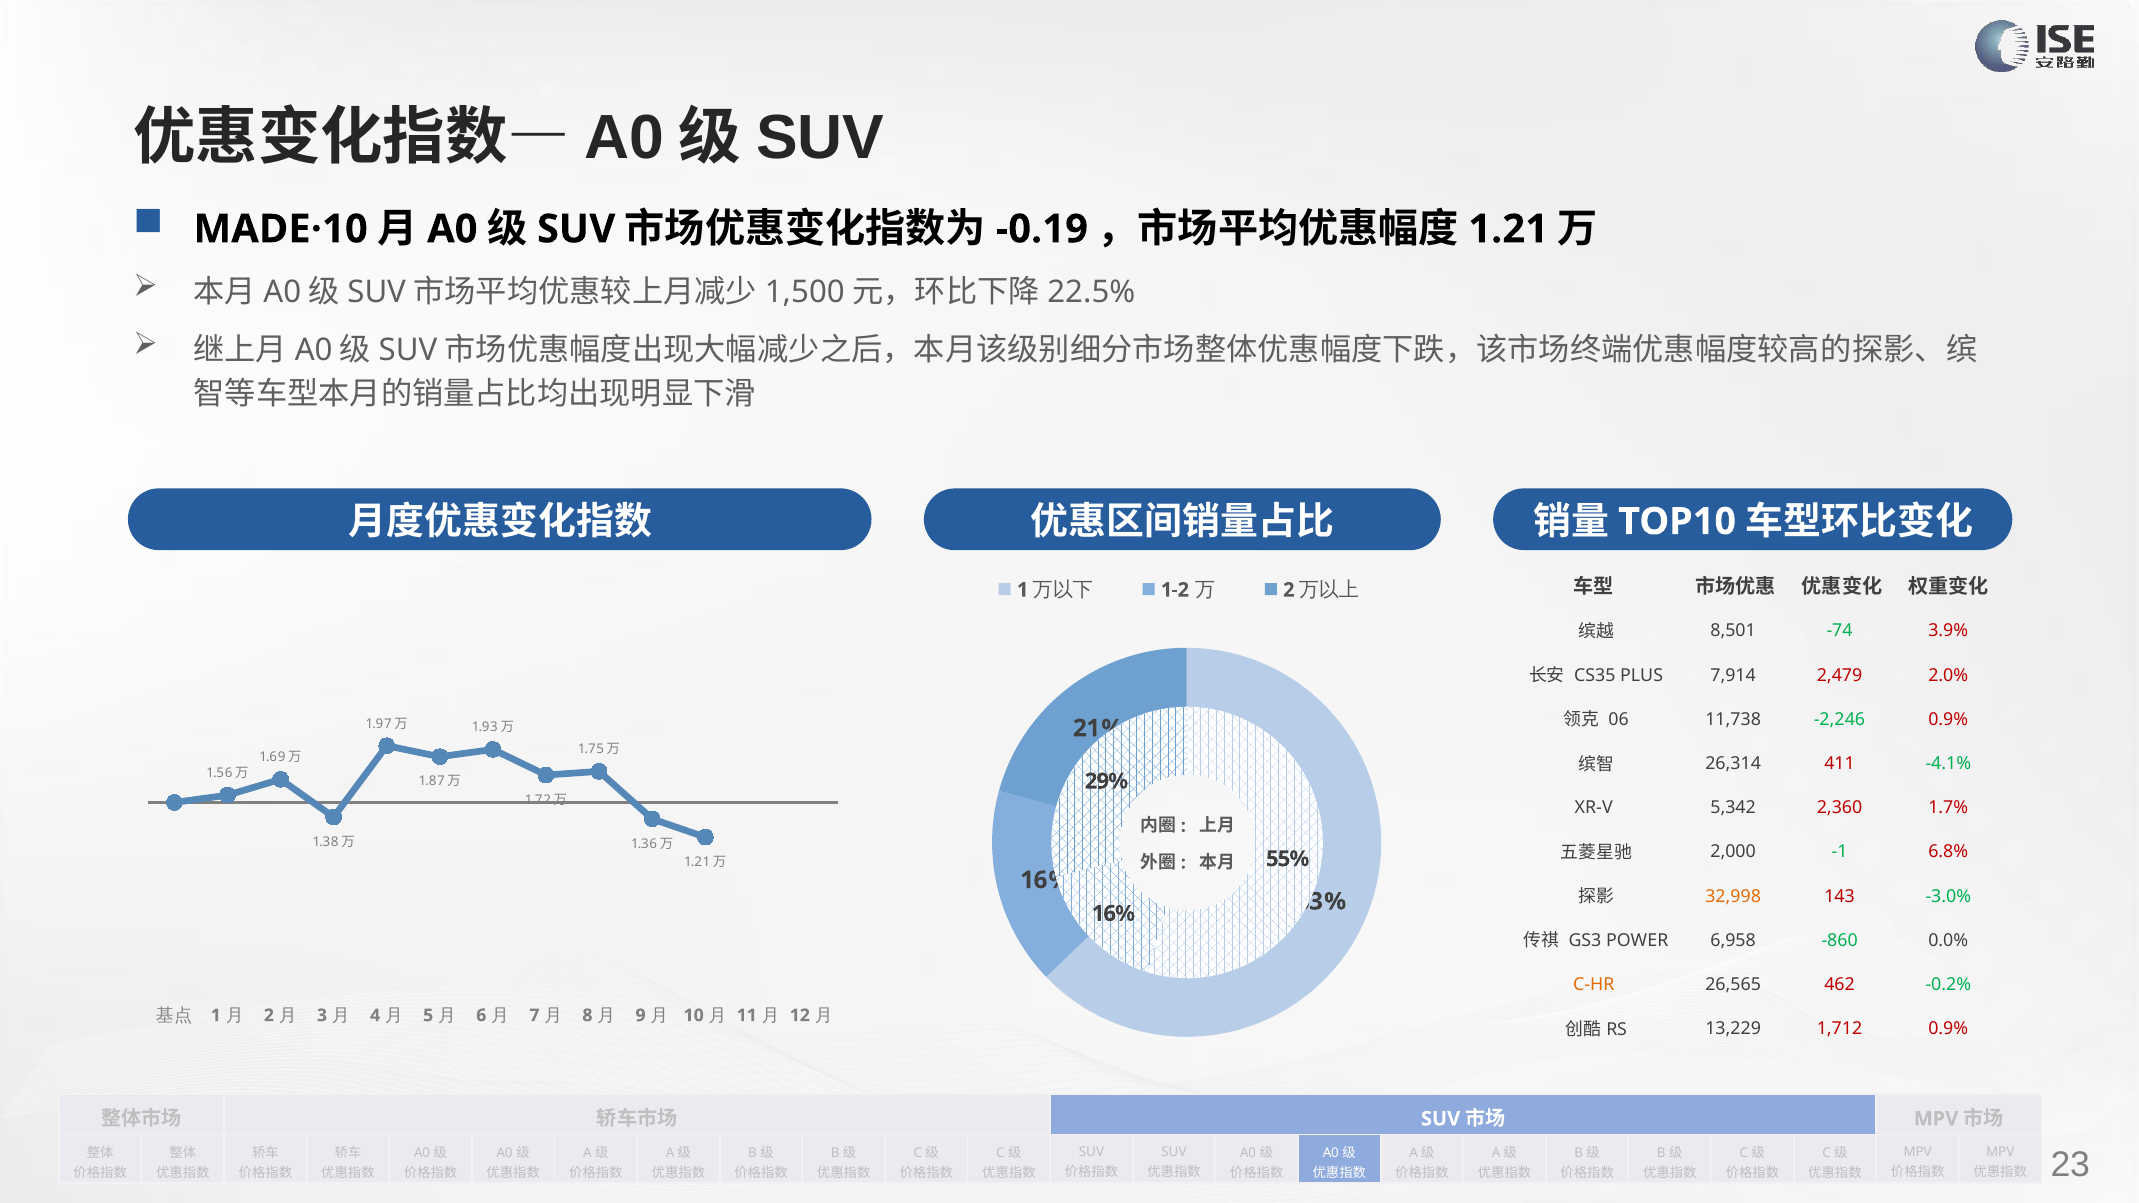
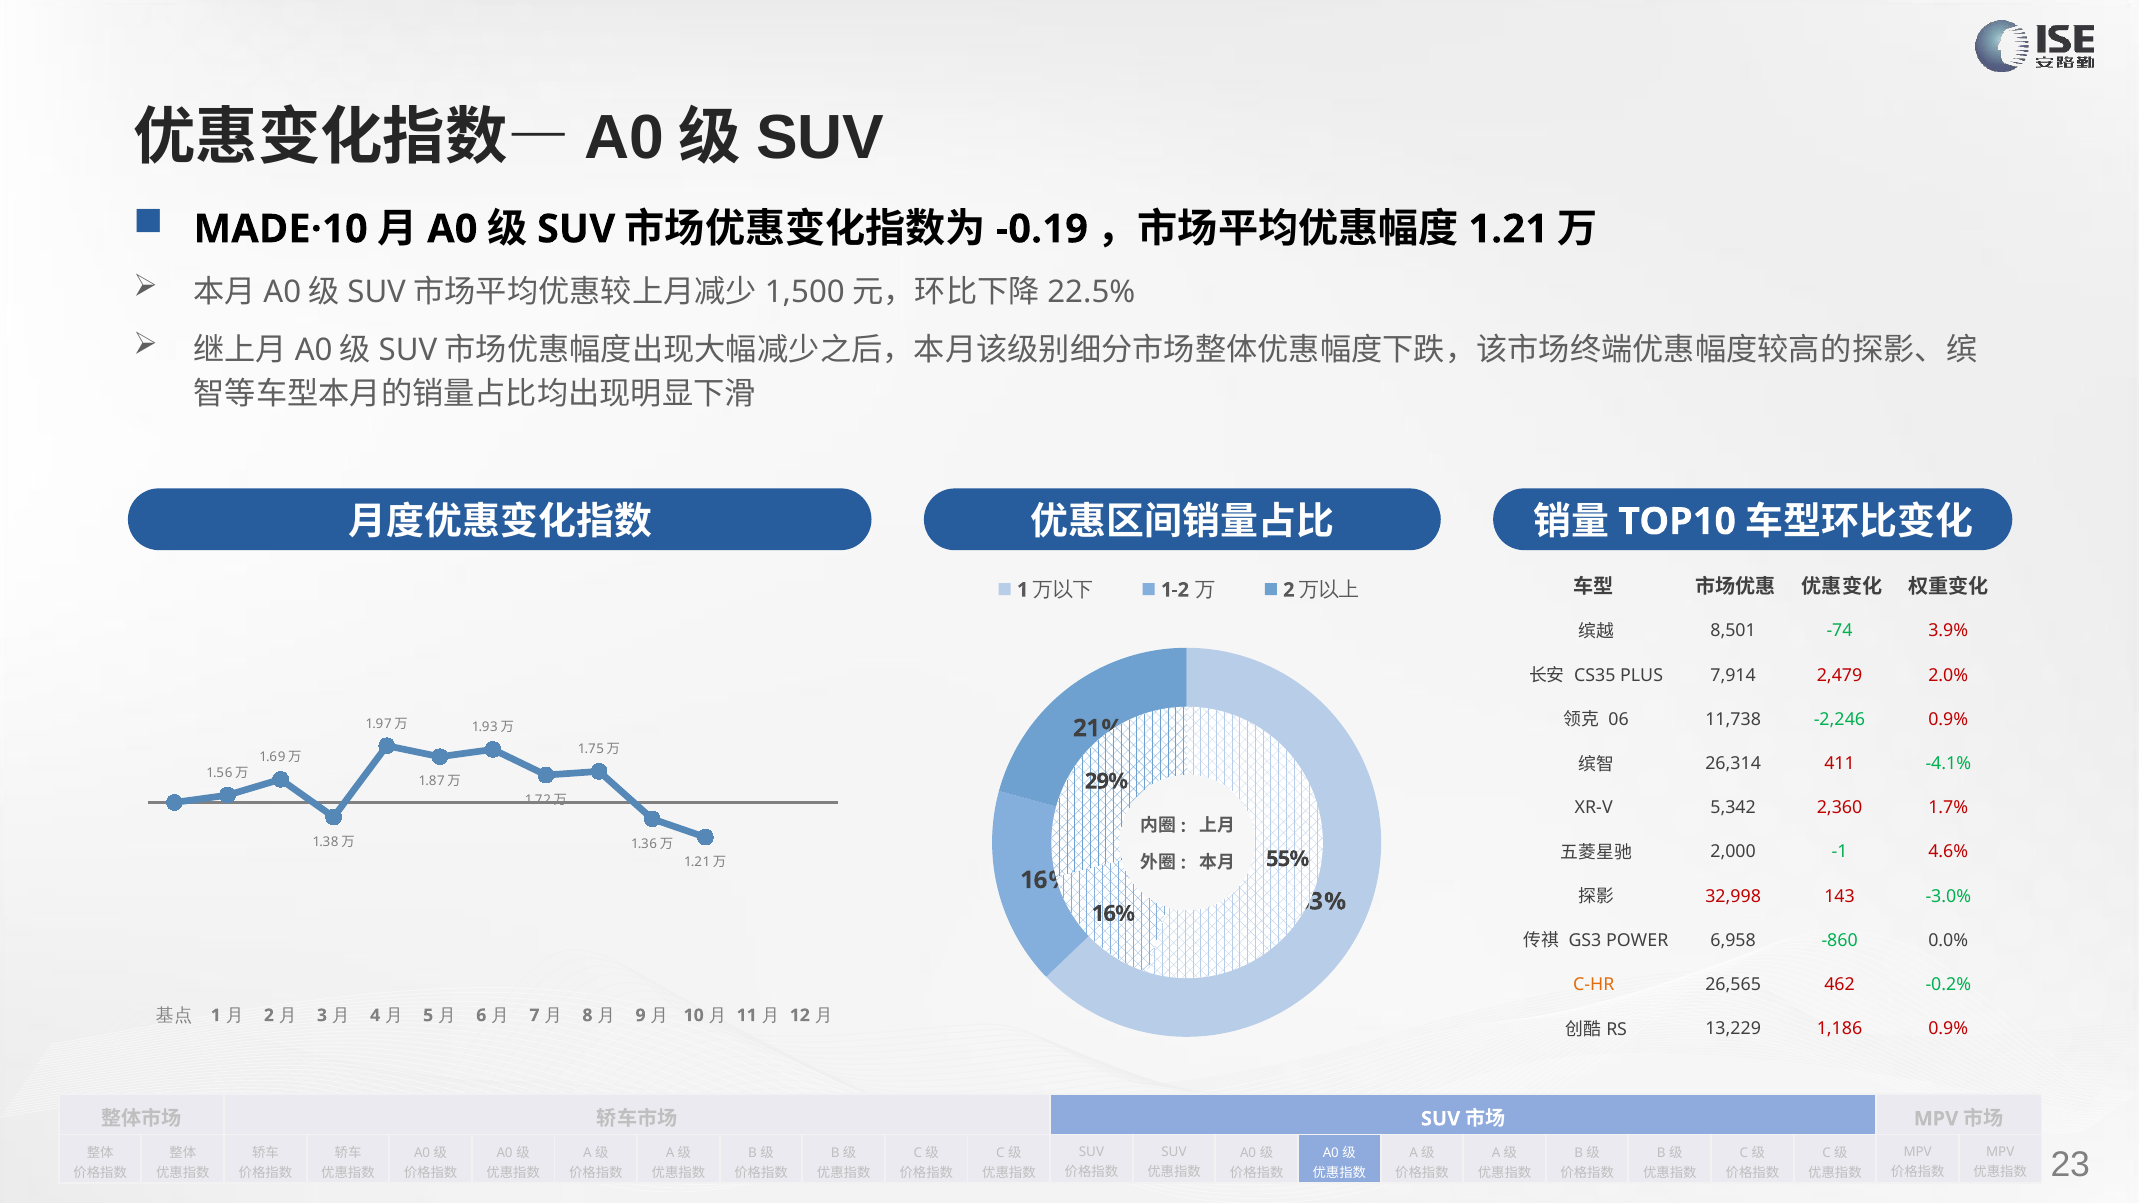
6.8%: 6.8% -> 4.6%
32,998 colour: orange -> red
1,712: 1,712 -> 1,186
